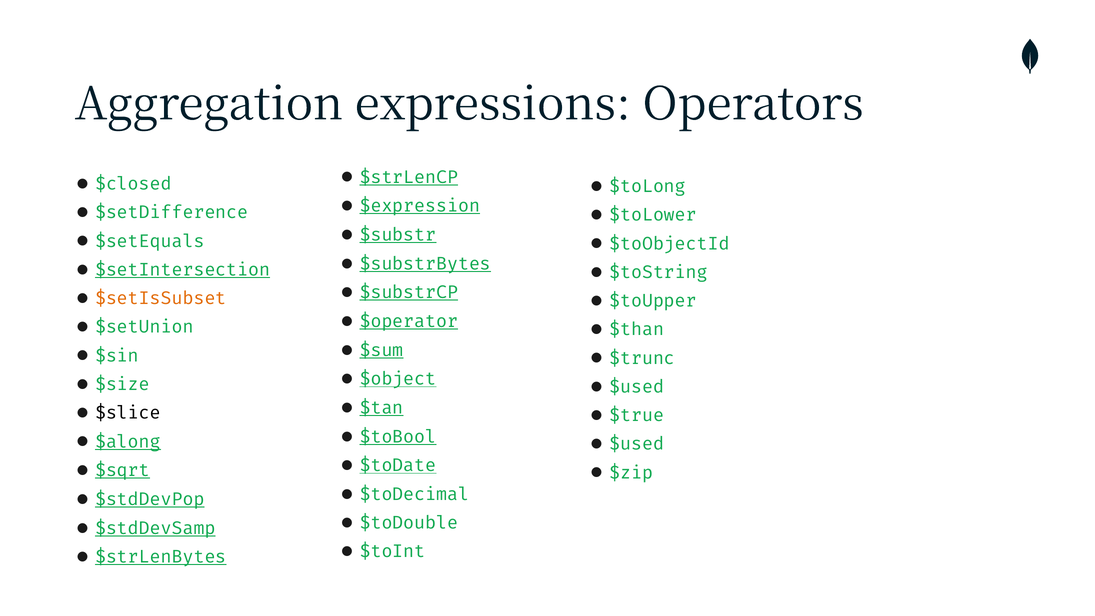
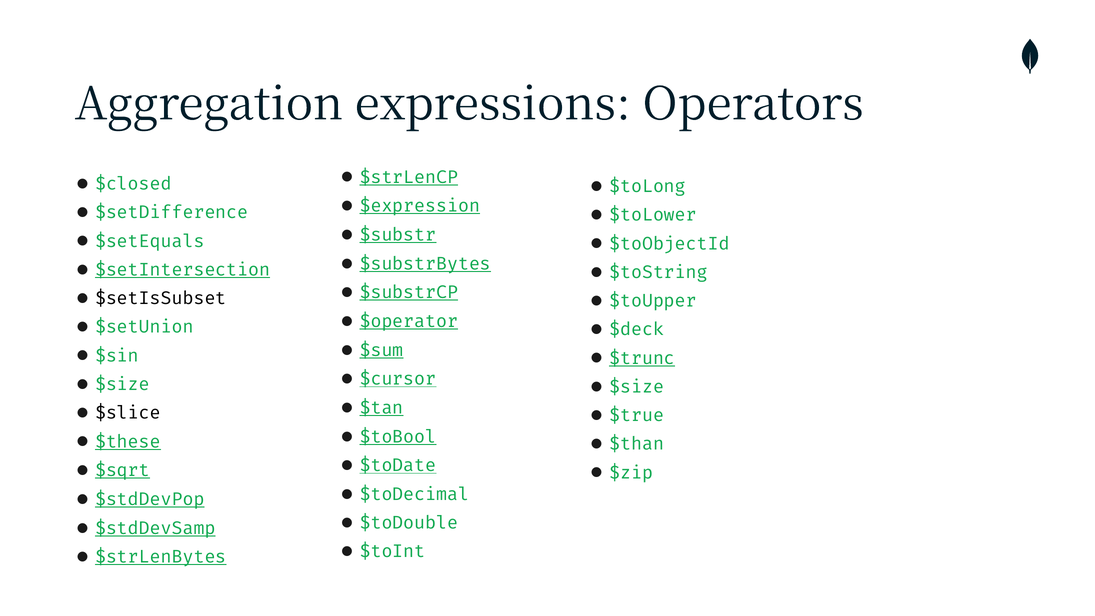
$setIsSubset colour: orange -> black
$than: $than -> $deck
$trunc underline: none -> present
$object: $object -> $cursor
$used at (637, 387): $used -> $size
$along: $along -> $these
$used at (637, 444): $used -> $than
